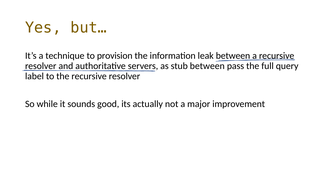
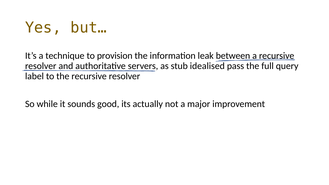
stub between: between -> idealised
